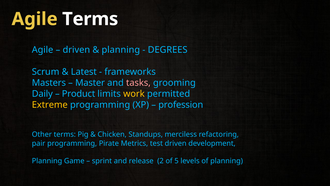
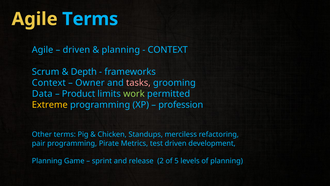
Terms at (90, 19) colour: white -> light blue
DEGREES at (168, 50): DEGREES -> CONTEXT
Latest: Latest -> Depth
Masters at (49, 83): Masters -> Context
Master: Master -> Owner
Daily: Daily -> Data
work colour: yellow -> light green
